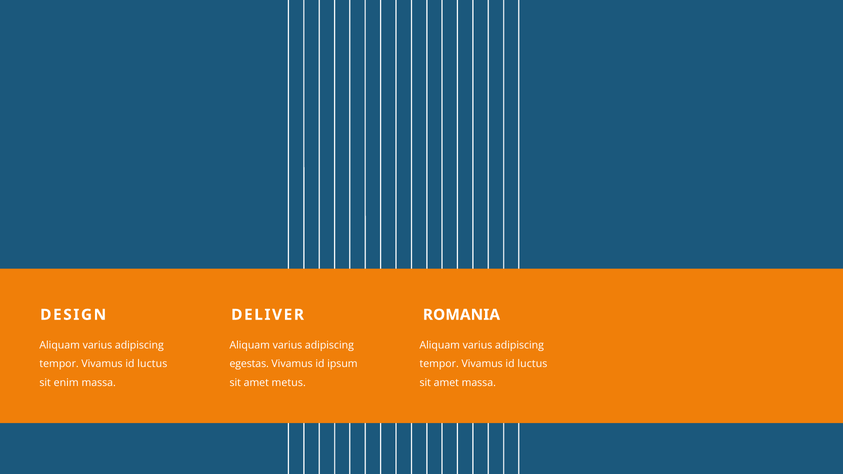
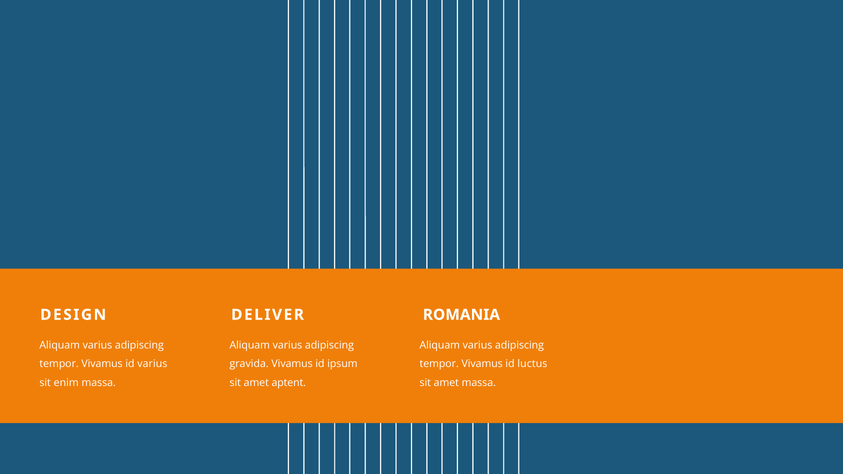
luctus at (152, 364): luctus -> varius
egestas: egestas -> gravida
metus: metus -> aptent
